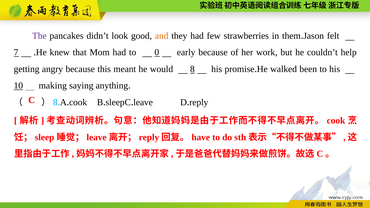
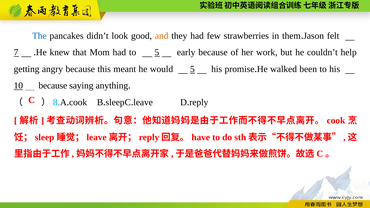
The colour: purple -> blue
to 0: 0 -> 5
would 8: 8 -> 5
10 making: making -> because
